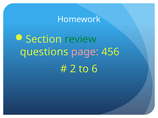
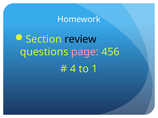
review colour: green -> black
2: 2 -> 4
6: 6 -> 1
